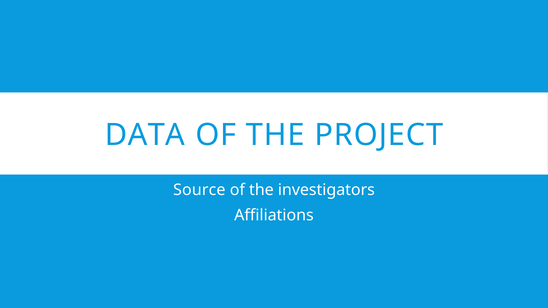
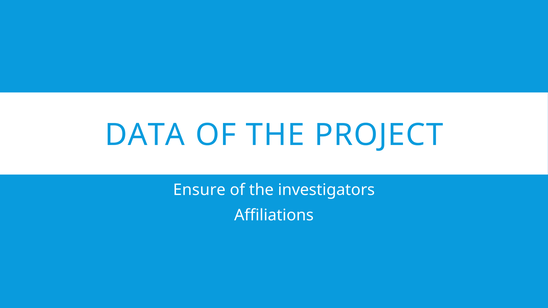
Source: Source -> Ensure
